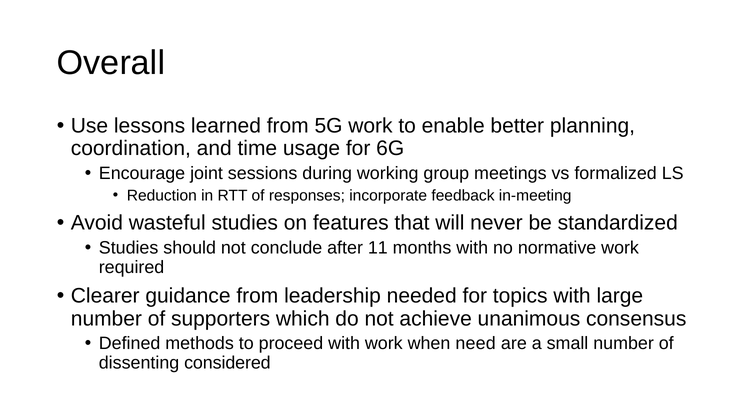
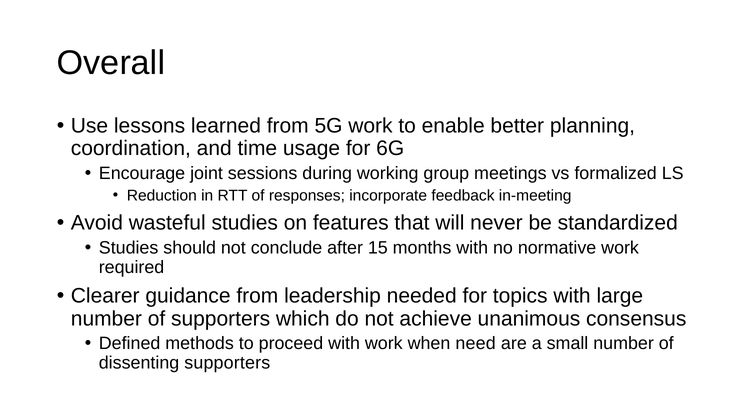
11: 11 -> 15
dissenting considered: considered -> supporters
